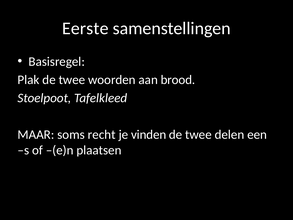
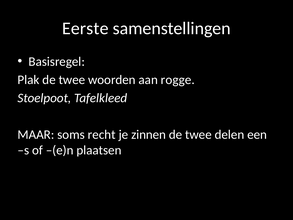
brood: brood -> rogge
vinden: vinden -> zinnen
